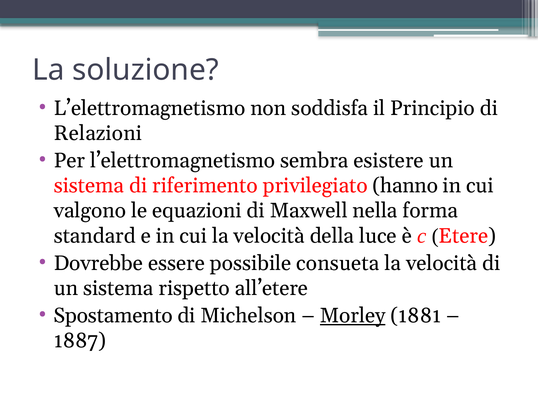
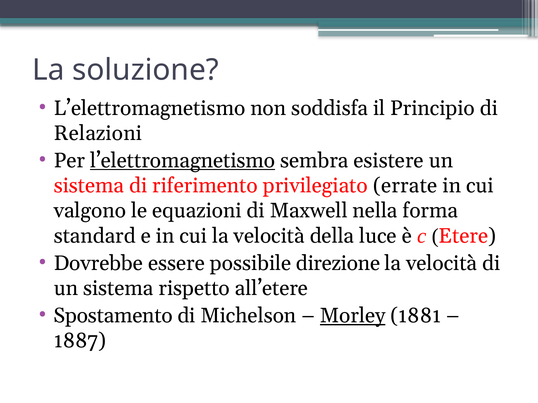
l’elettromagnetismo at (183, 161) underline: none -> present
hanno: hanno -> errate
consueta: consueta -> direzione
